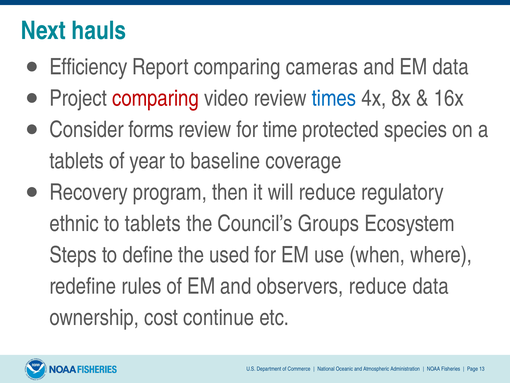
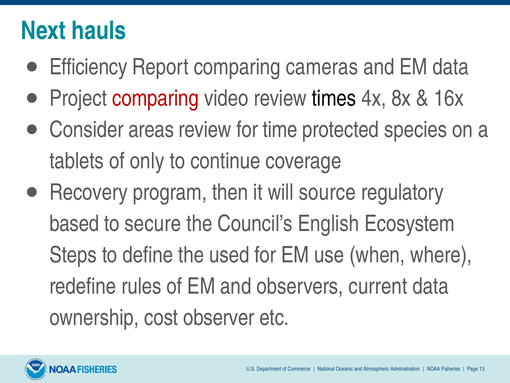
times colour: blue -> black
forms: forms -> areas
year: year -> only
baseline: baseline -> continue
will reduce: reduce -> source
ethnic: ethnic -> based
to tablets: tablets -> secure
Groups: Groups -> English
observers reduce: reduce -> current
continue: continue -> observer
